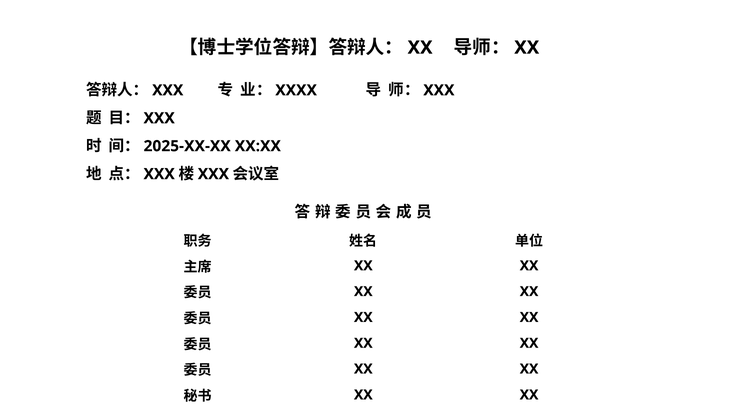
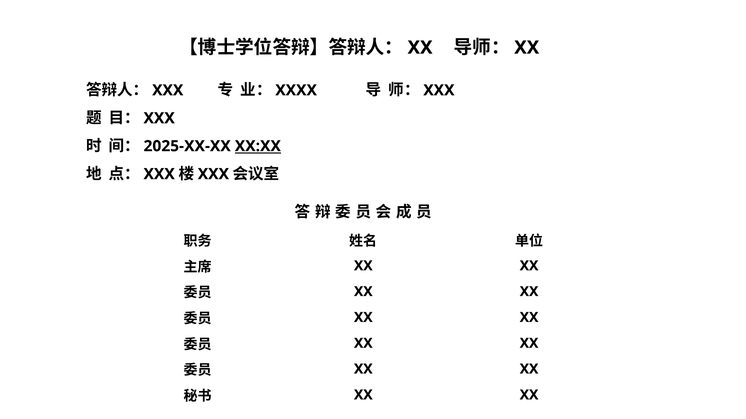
XX:XX underline: none -> present
